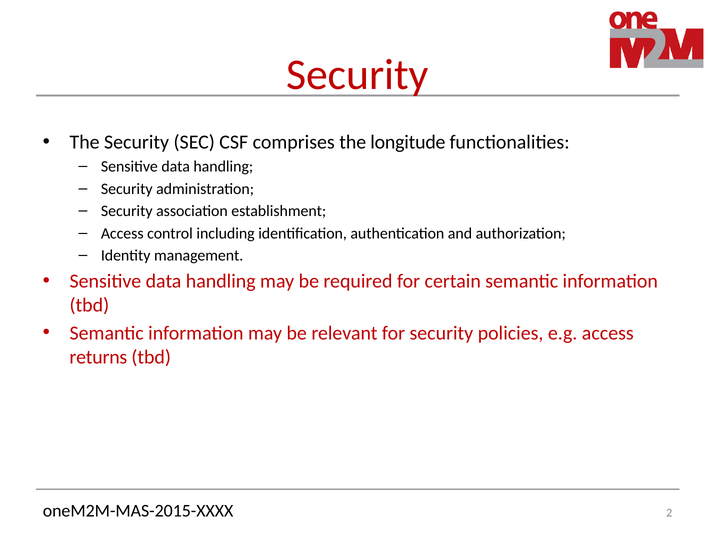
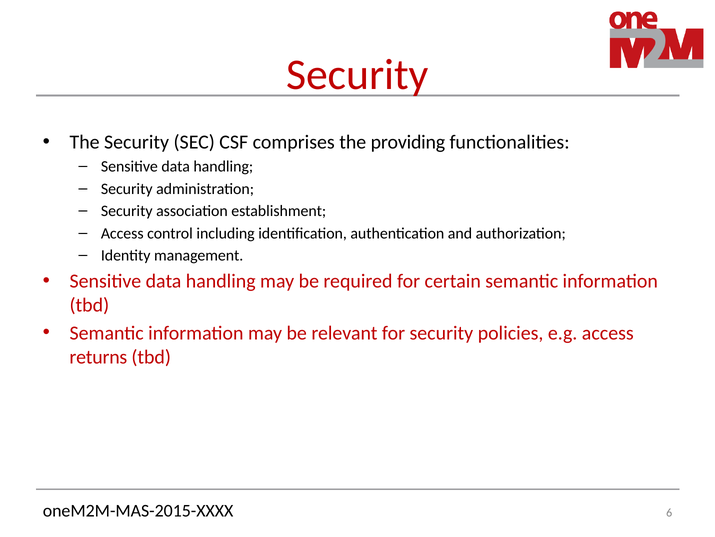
longitude: longitude -> providing
2: 2 -> 6
